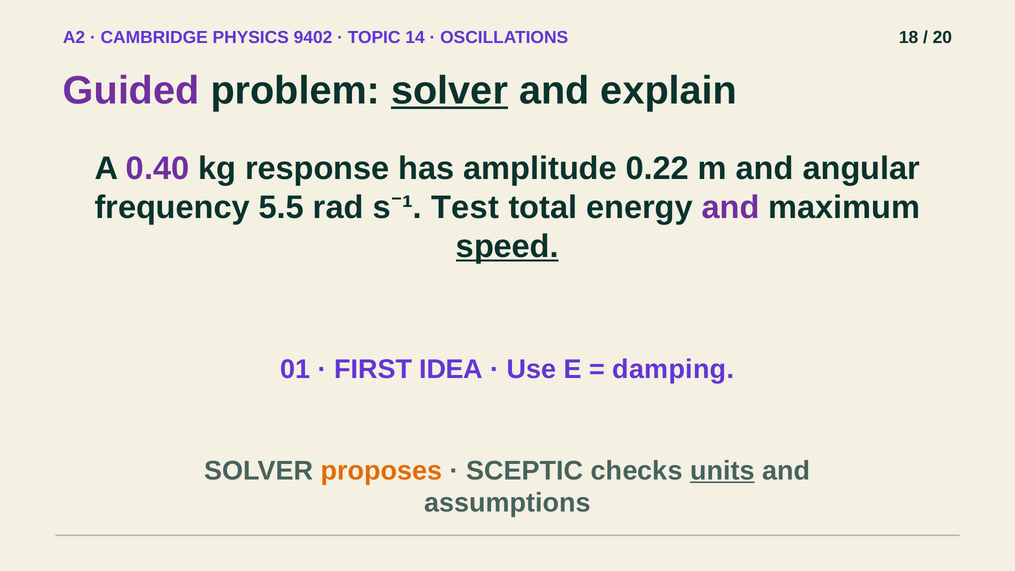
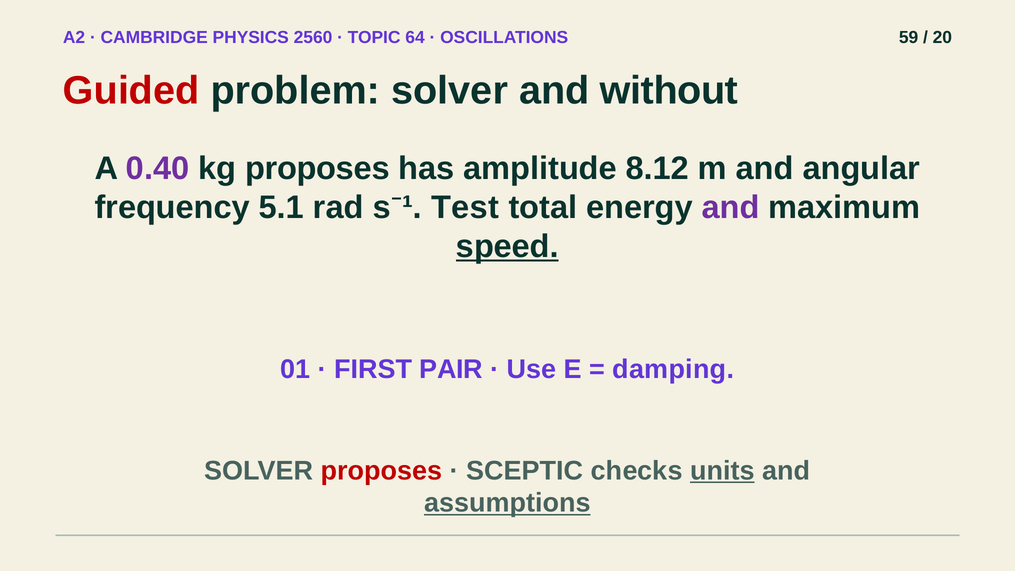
9402: 9402 -> 2560
14: 14 -> 64
18: 18 -> 59
Guided colour: purple -> red
solver at (450, 91) underline: present -> none
explain: explain -> without
kg response: response -> proposes
0.22: 0.22 -> 8.12
5.5: 5.5 -> 5.1
IDEA: IDEA -> PAIR
proposes at (382, 471) colour: orange -> red
assumptions underline: none -> present
